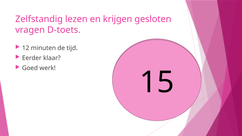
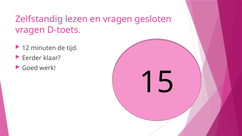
en krijgen: krijgen -> vragen
